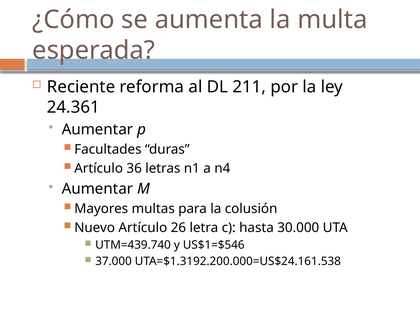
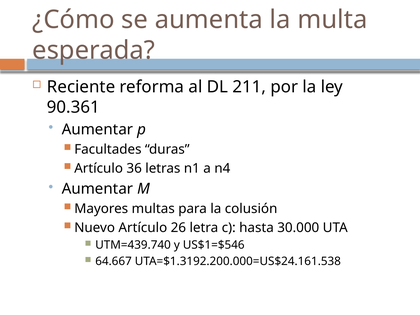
24.361: 24.361 -> 90.361
37.000: 37.000 -> 64.667
